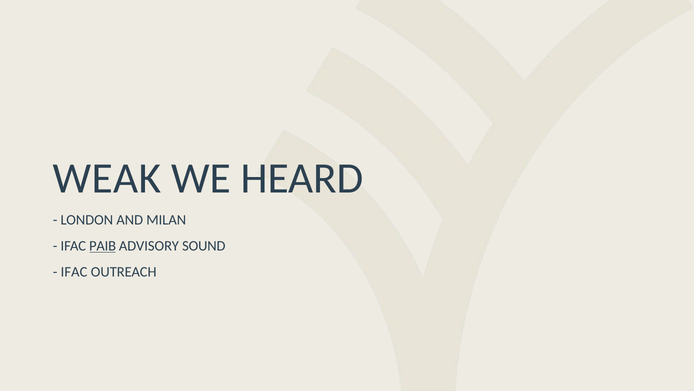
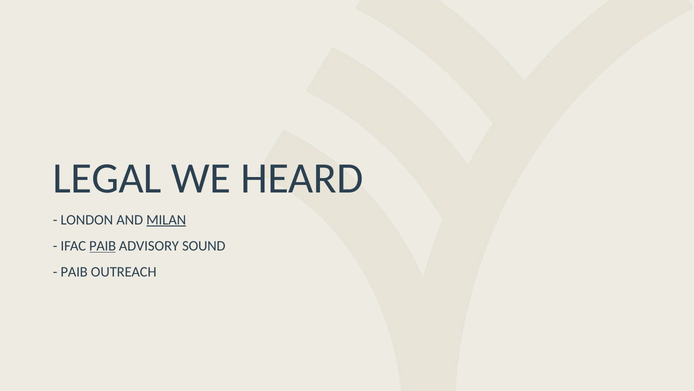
WEAK: WEAK -> LEGAL
MILAN underline: none -> present
IFAC at (74, 272): IFAC -> PAIB
